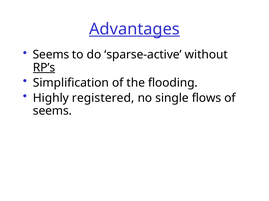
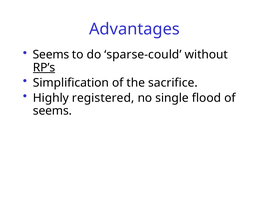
Advantages underline: present -> none
sparse-active: sparse-active -> sparse-could
flooding: flooding -> sacrifice
flows: flows -> flood
